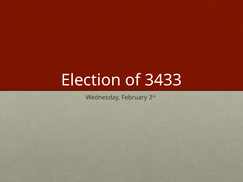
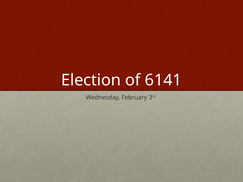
3433: 3433 -> 6141
